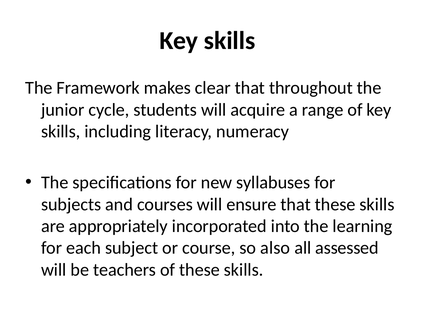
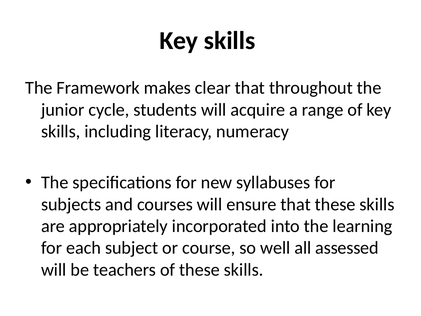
also: also -> well
